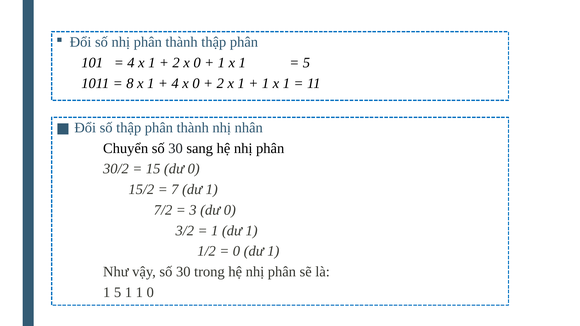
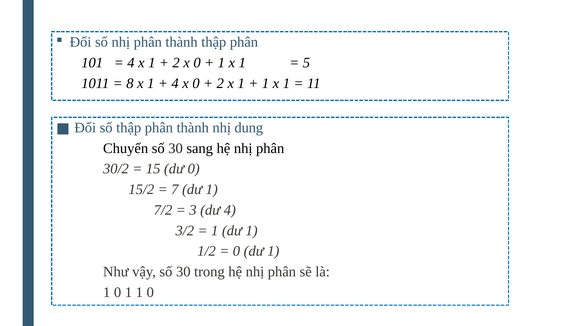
nhân: nhân -> dung
3 dư 0: 0 -> 4
5 at (118, 293): 5 -> 0
